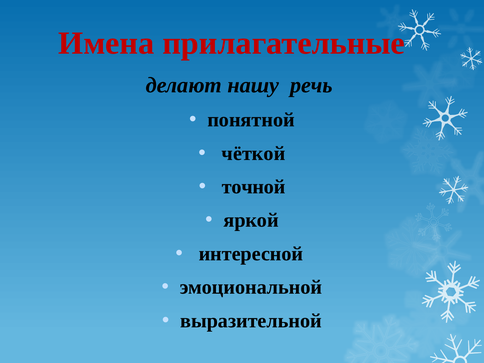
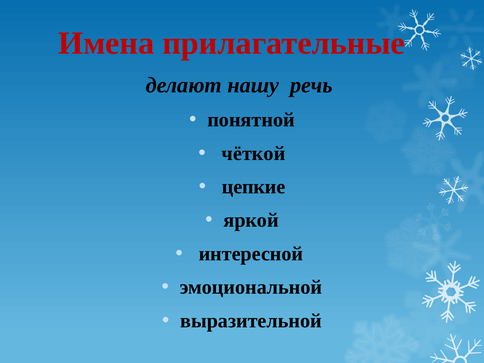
точной: точной -> цепкие
